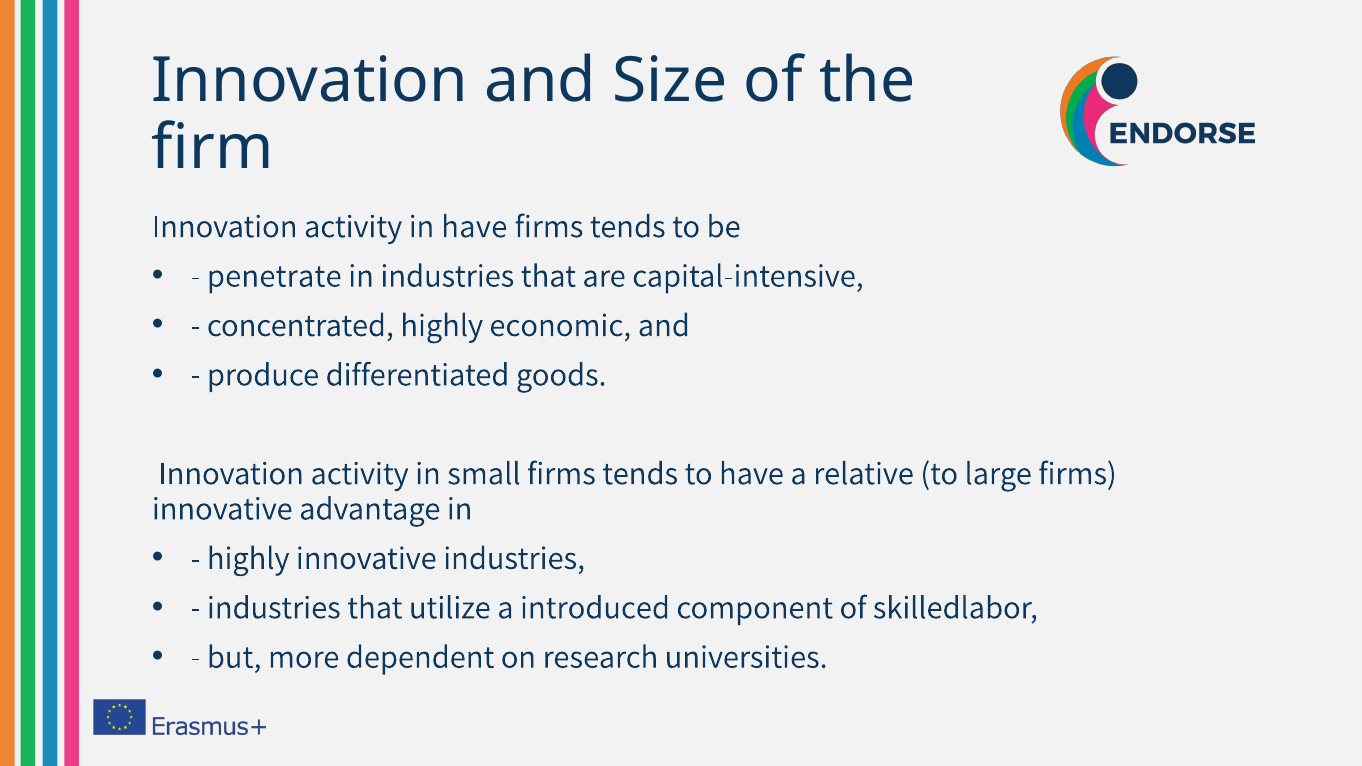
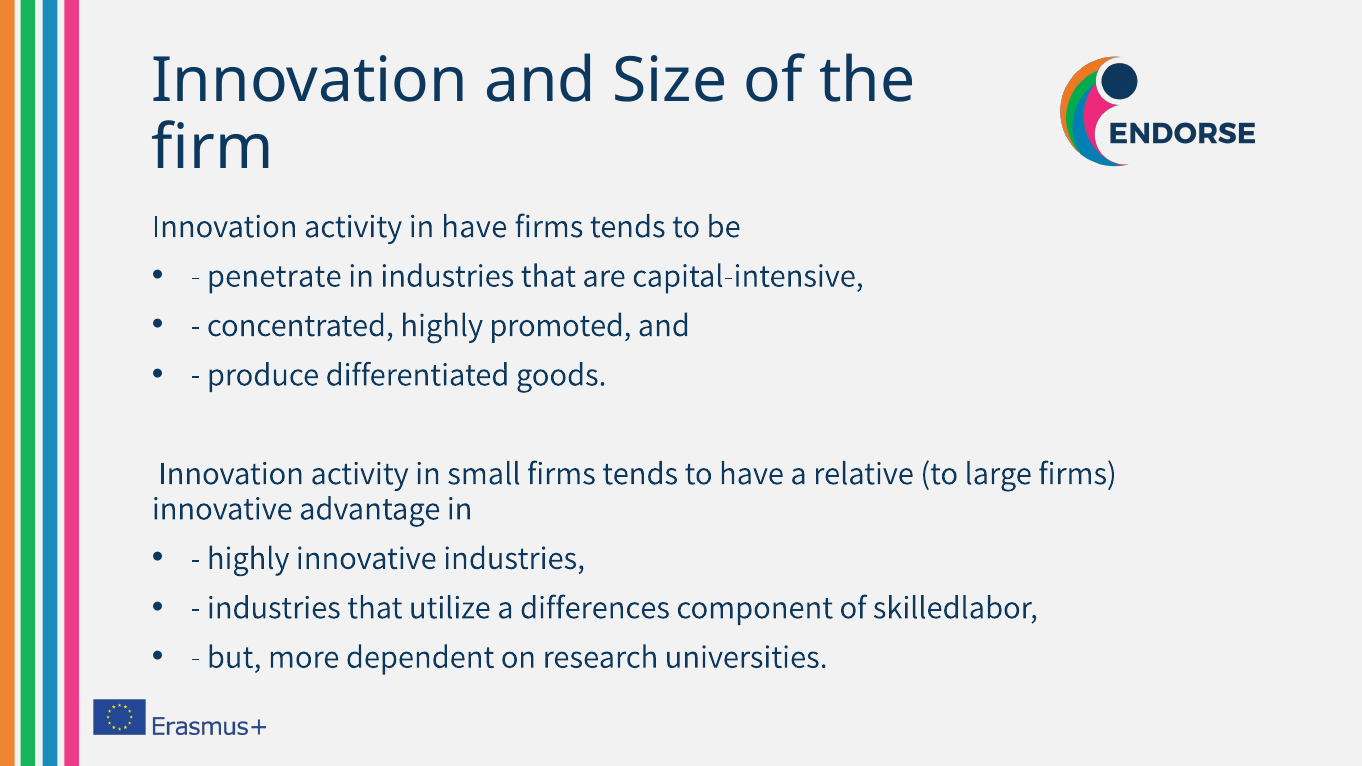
economic: economic -> promoted
introduced: introduced -> differences
